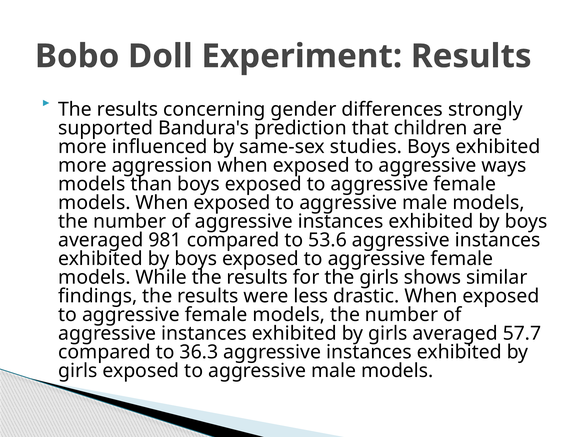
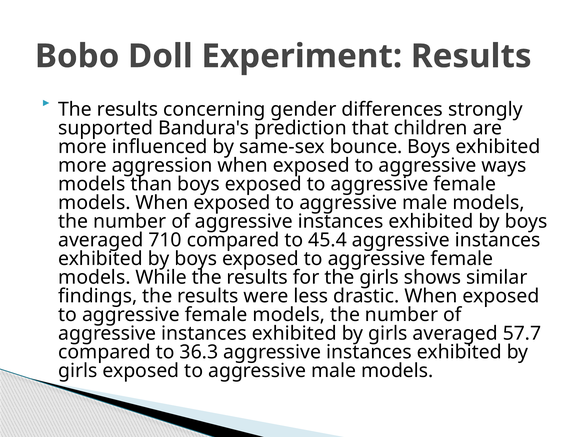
studies: studies -> bounce
981: 981 -> 710
53.6: 53.6 -> 45.4
